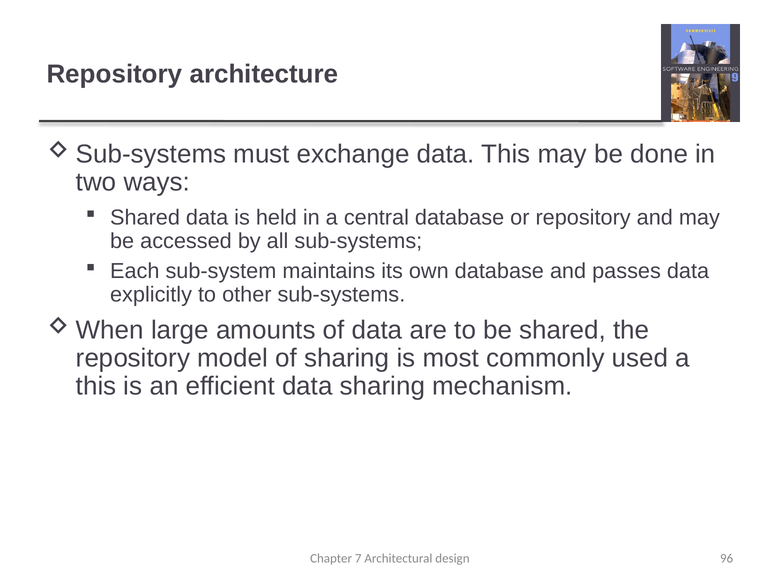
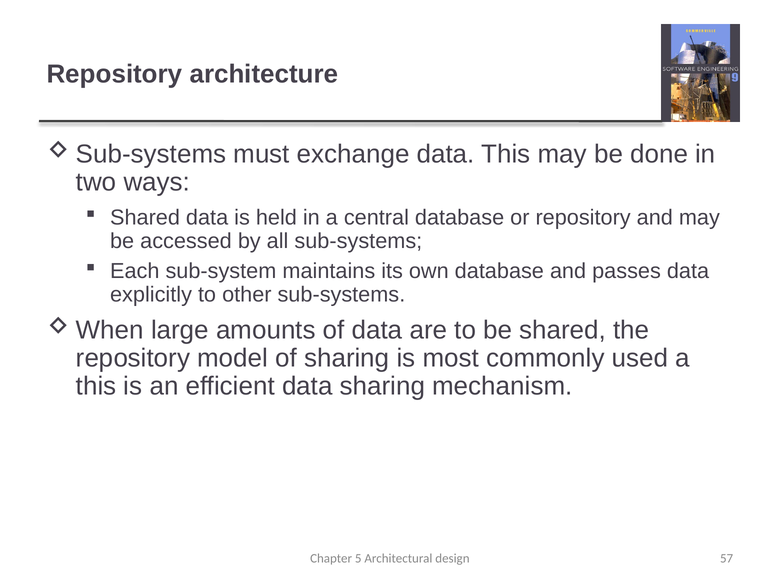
7: 7 -> 5
96: 96 -> 57
